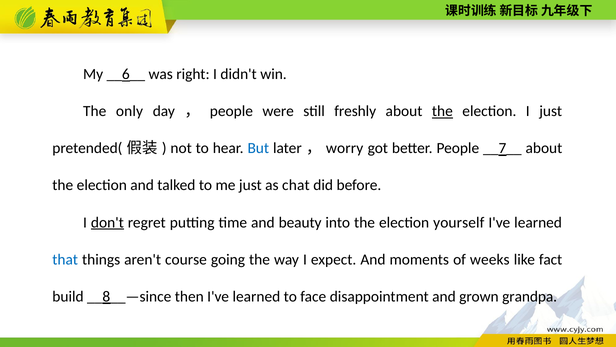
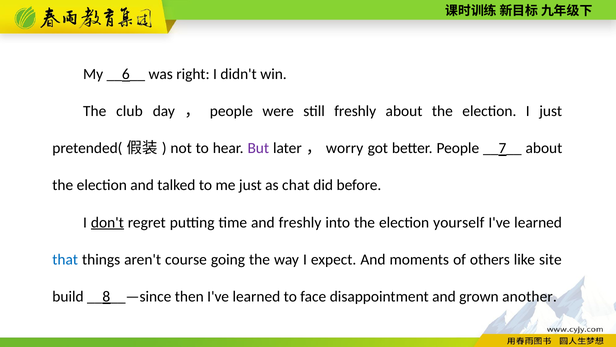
only: only -> club
the at (442, 111) underline: present -> none
But colour: blue -> purple
and beauty: beauty -> freshly
weeks: weeks -> others
fact: fact -> site
grandpa: grandpa -> another
